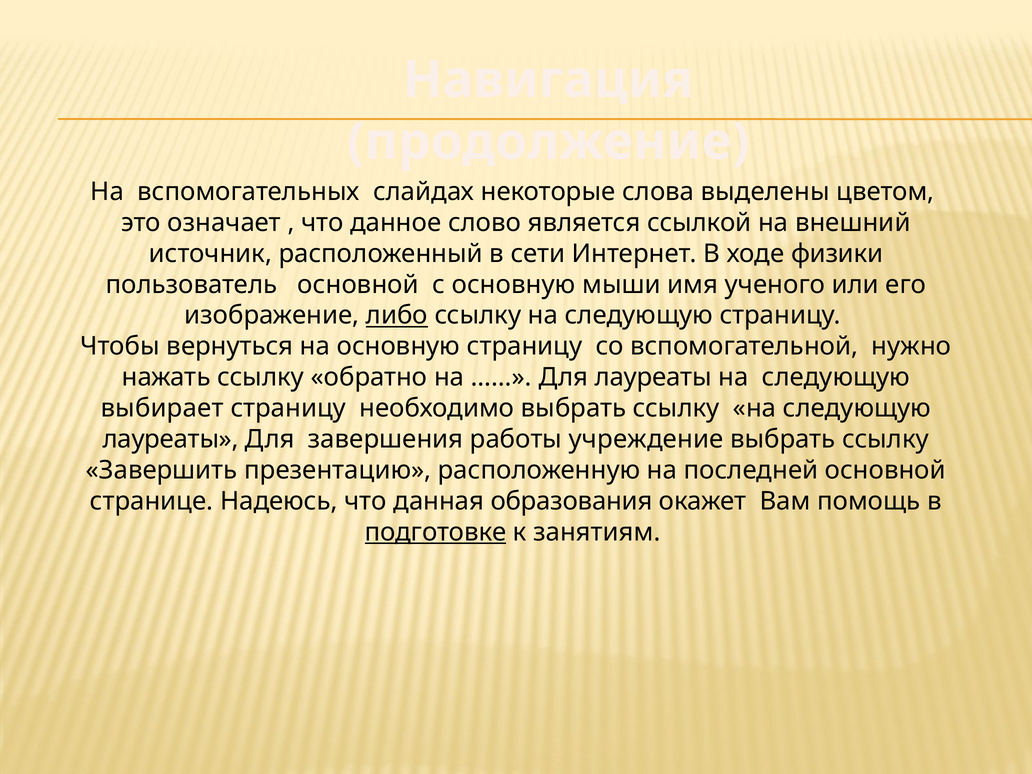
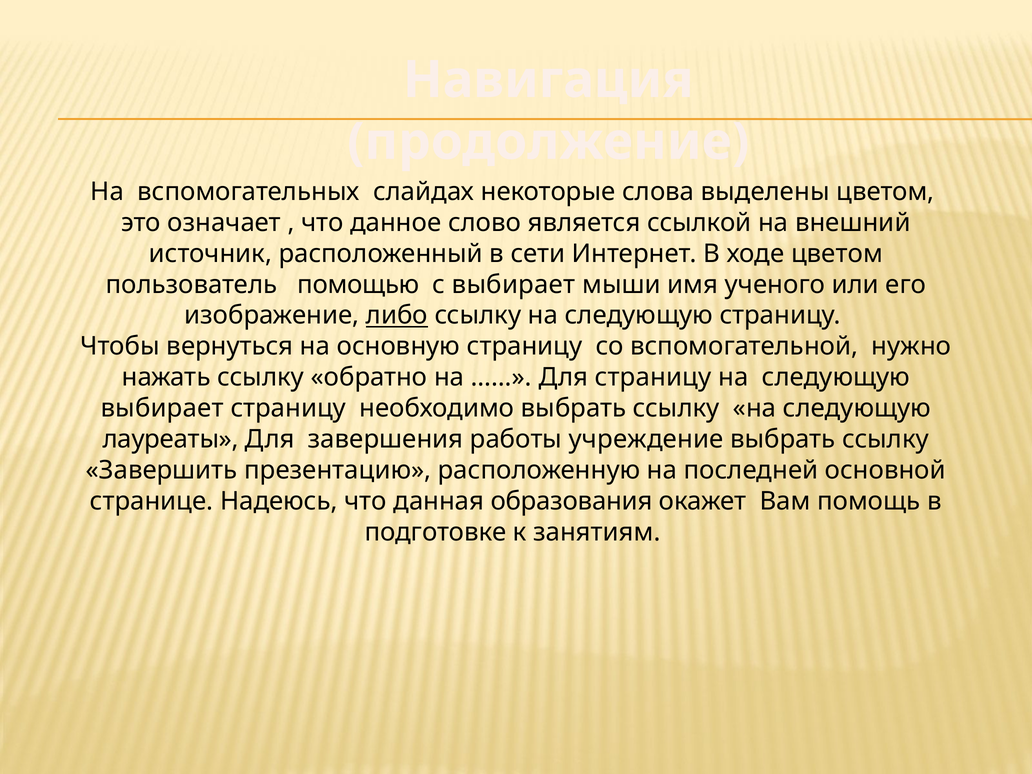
ходе физики: физики -> цветом
пользователь основной: основной -> помощью
с основную: основную -> выбирает
Для лауреаты: лауреаты -> страницу
подготовке underline: present -> none
